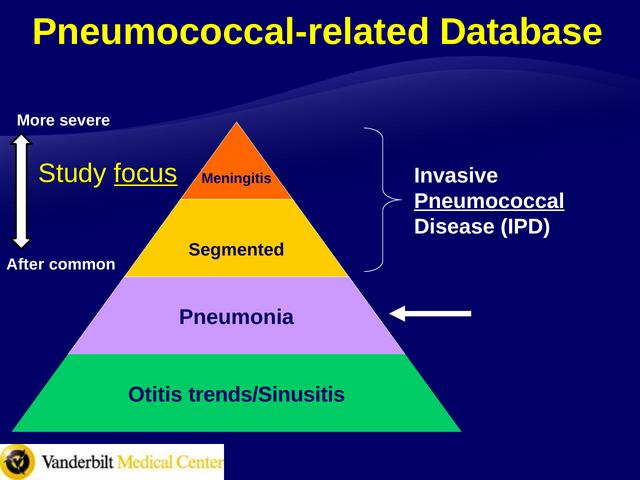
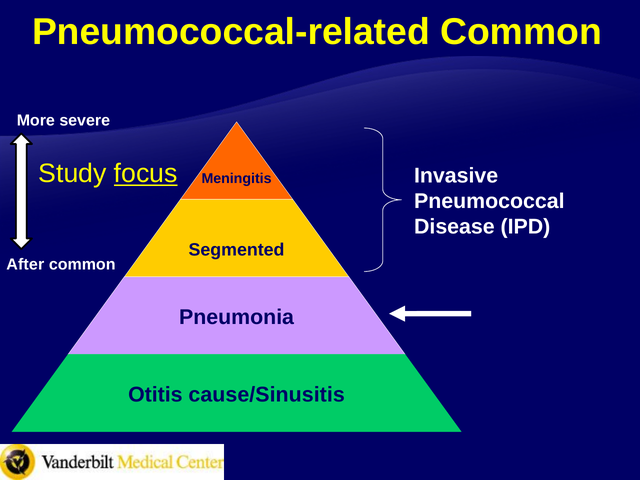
Pneumococcal-related Database: Database -> Common
Pneumococcal underline: present -> none
trends/Sinusitis: trends/Sinusitis -> cause/Sinusitis
